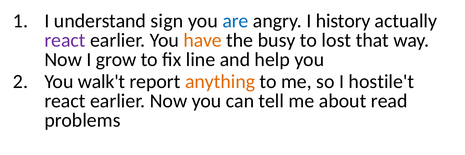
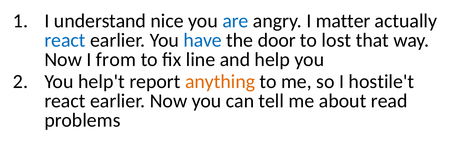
sign: sign -> nice
history: history -> matter
react at (65, 40) colour: purple -> blue
have colour: orange -> blue
busy: busy -> door
grow: grow -> from
walk't: walk't -> help't
